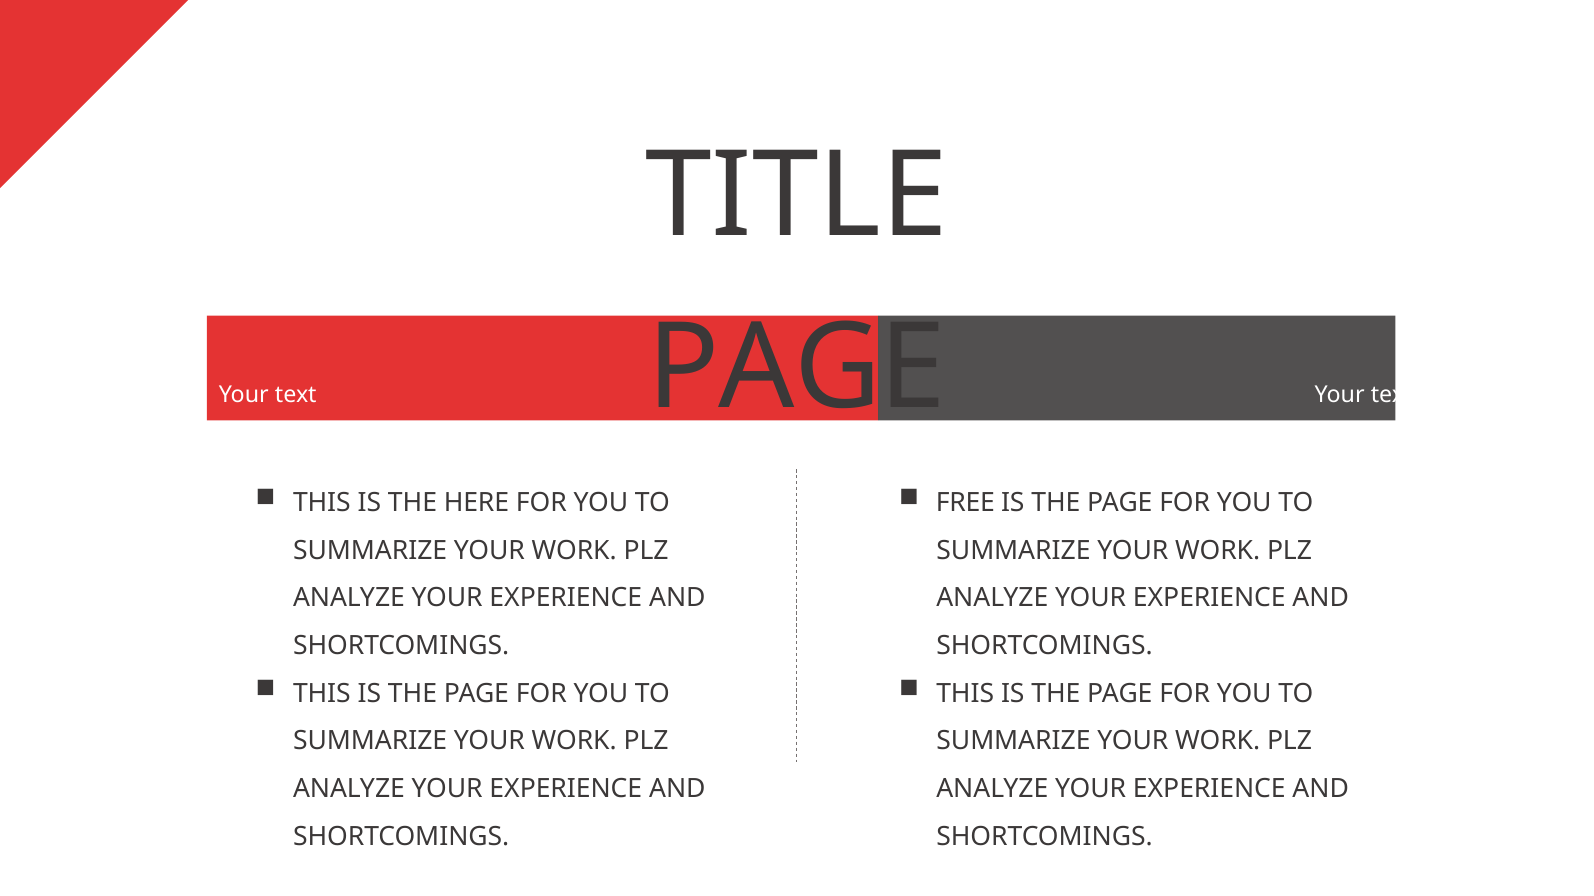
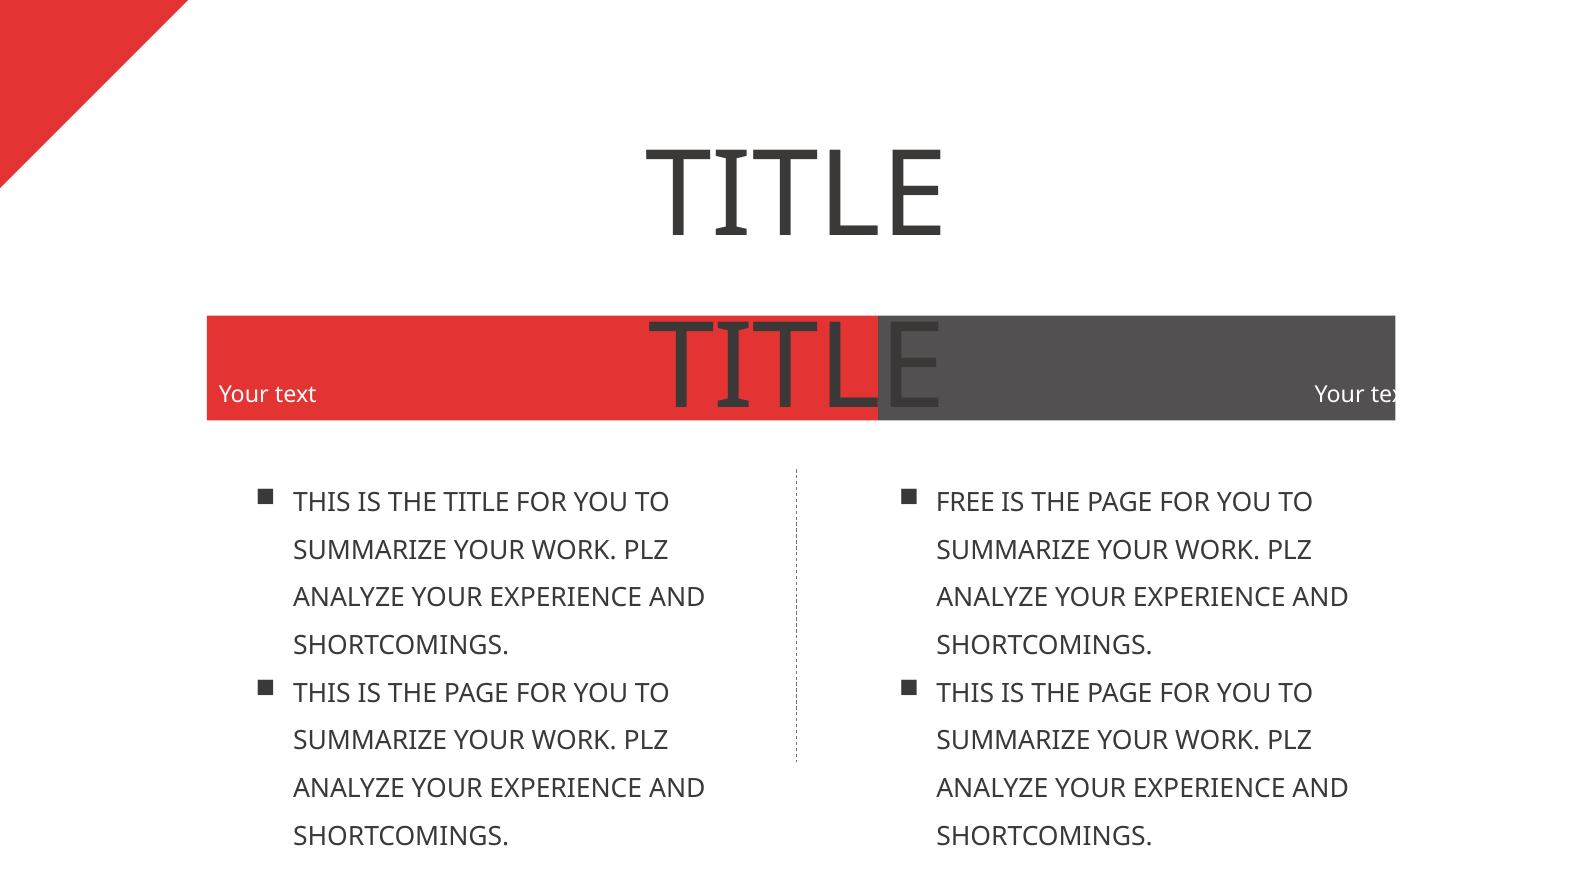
PAGE at (797, 368): PAGE -> TITLE
THE HERE: HERE -> TITLE
